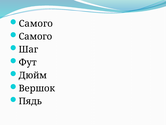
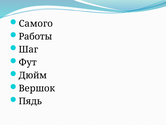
Самого at (35, 36): Самого -> Работы
